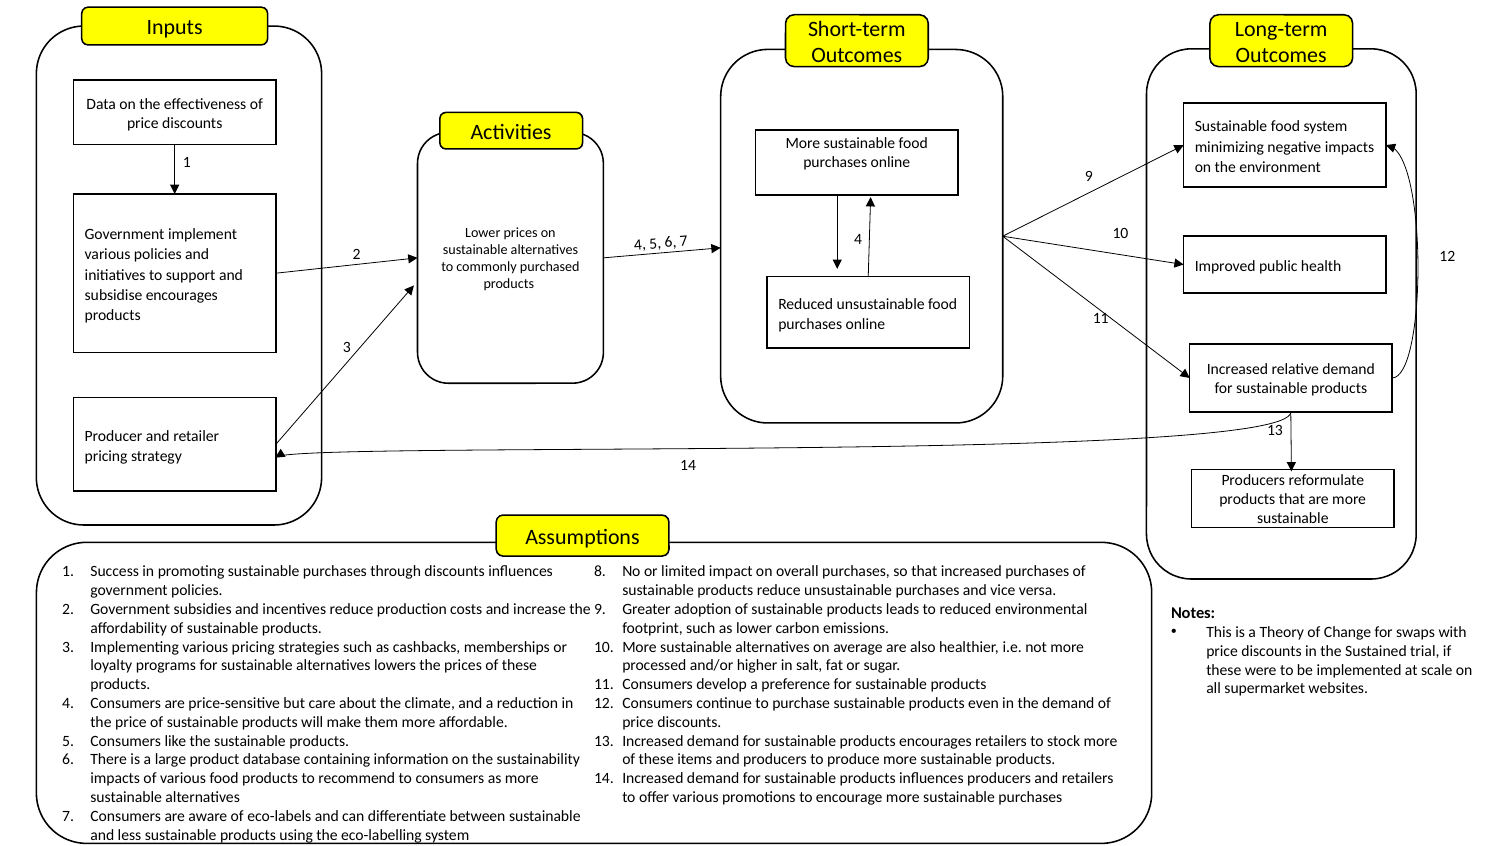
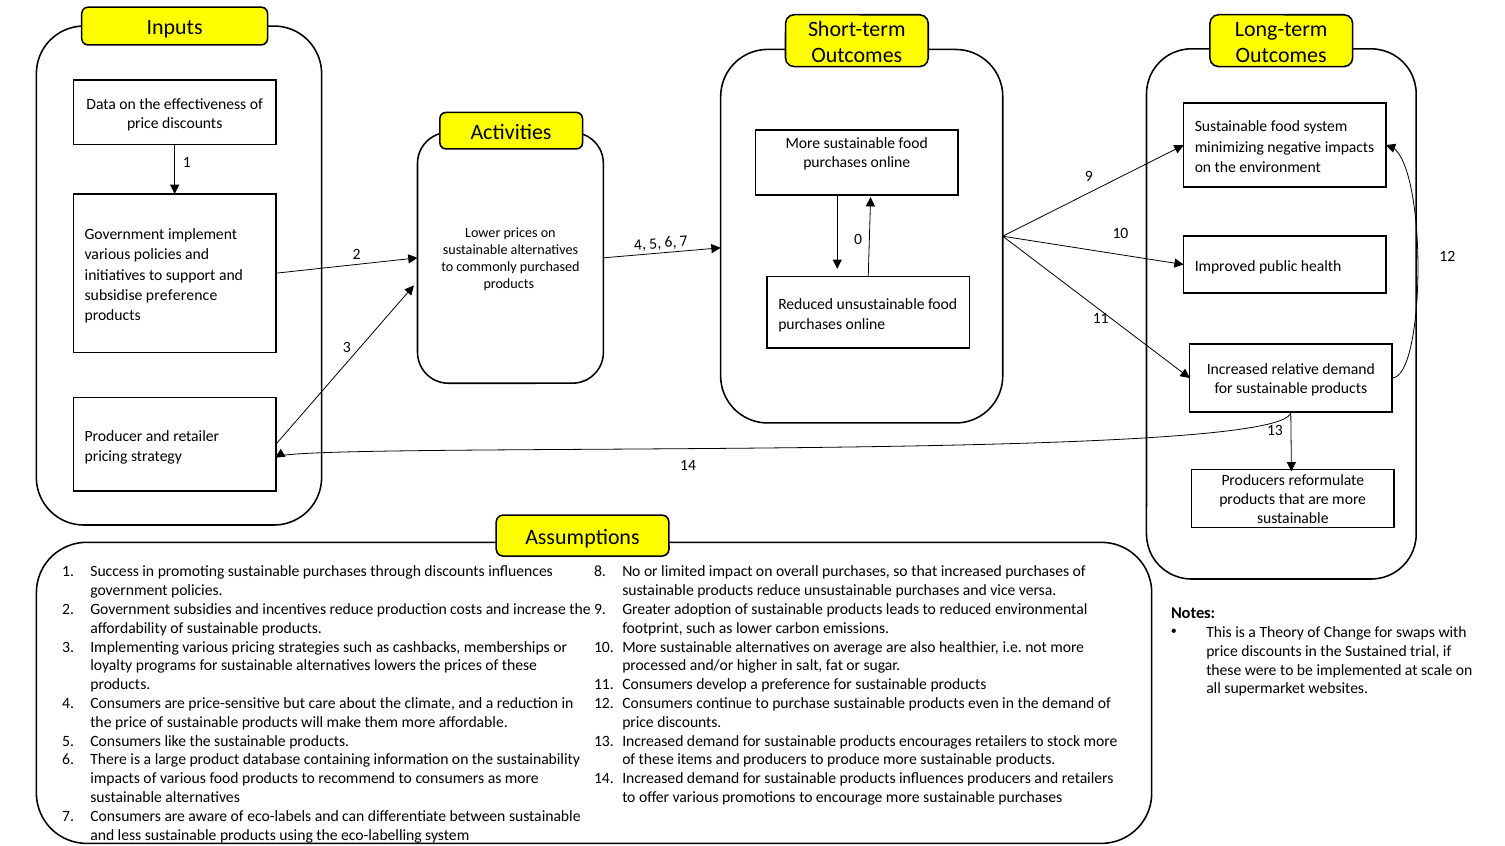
7 4: 4 -> 0
subsidise encourages: encourages -> preference
